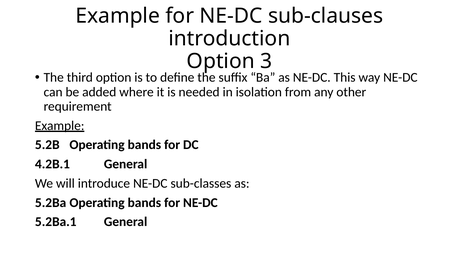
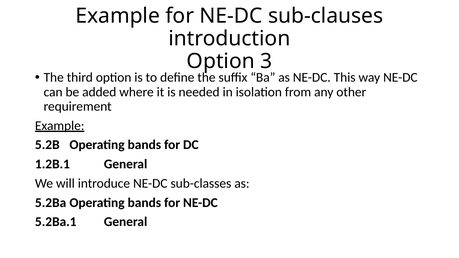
4.2B.1: 4.2B.1 -> 1.2B.1
